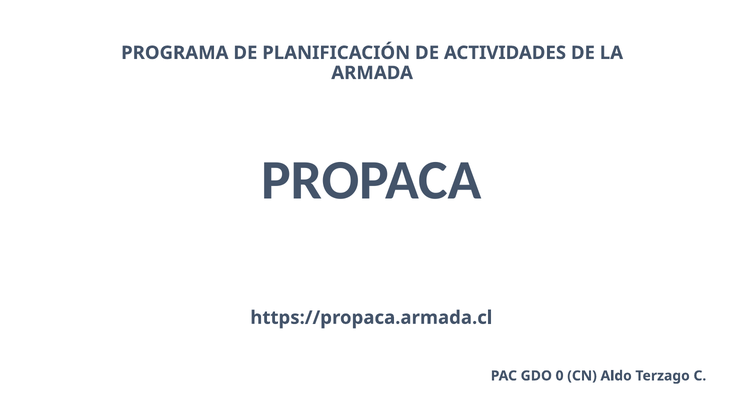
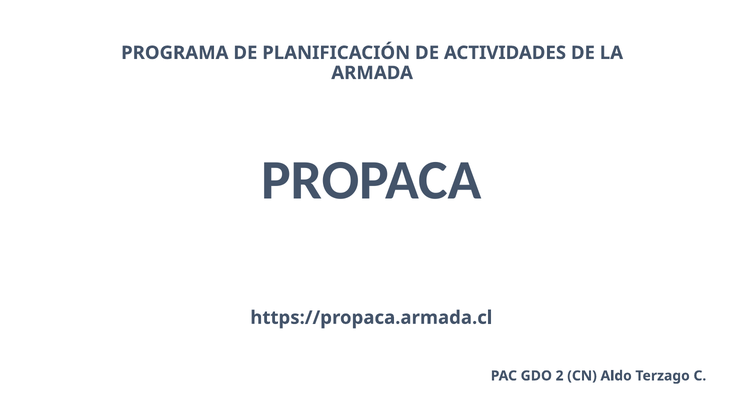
0: 0 -> 2
